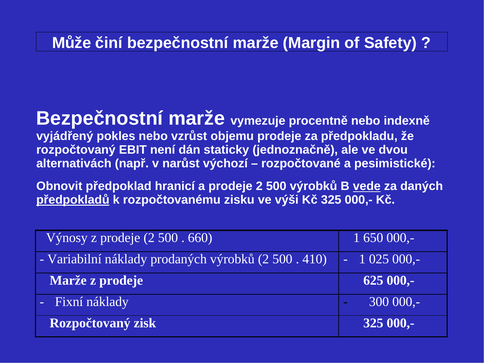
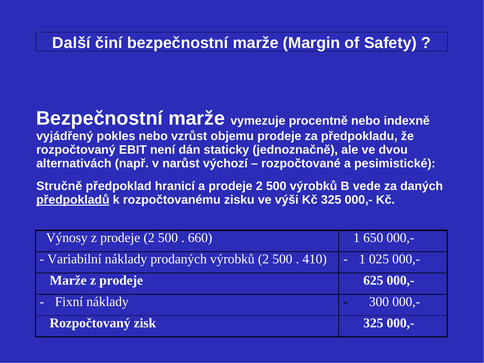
Může: Může -> Další
Obnovit: Obnovit -> Stručně
vede underline: present -> none
